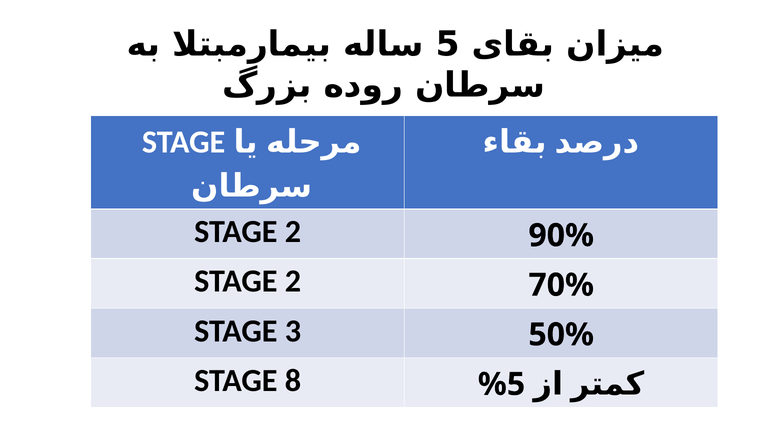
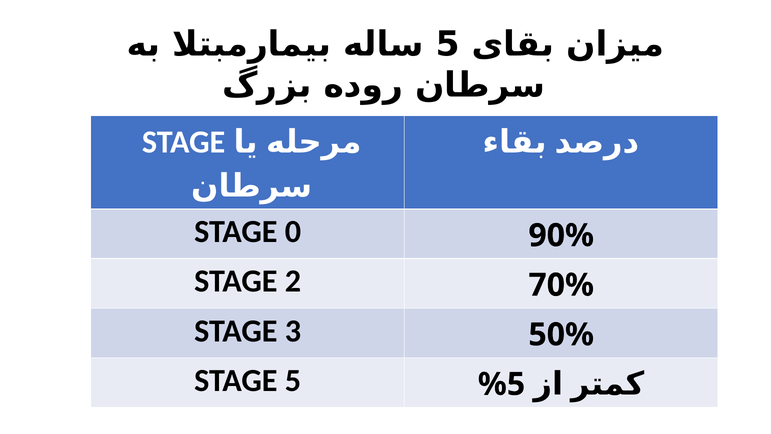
2 at (293, 232): 2 -> 0
STAGE 8: 8 -> 5
